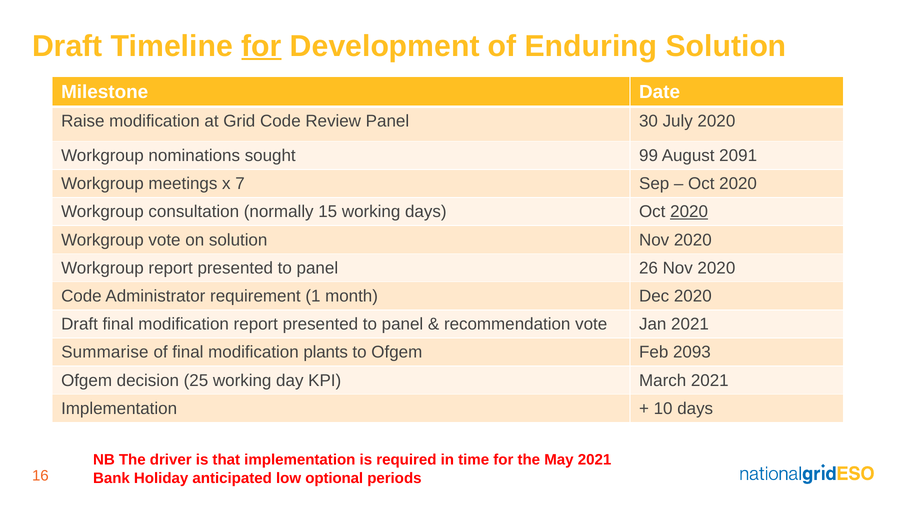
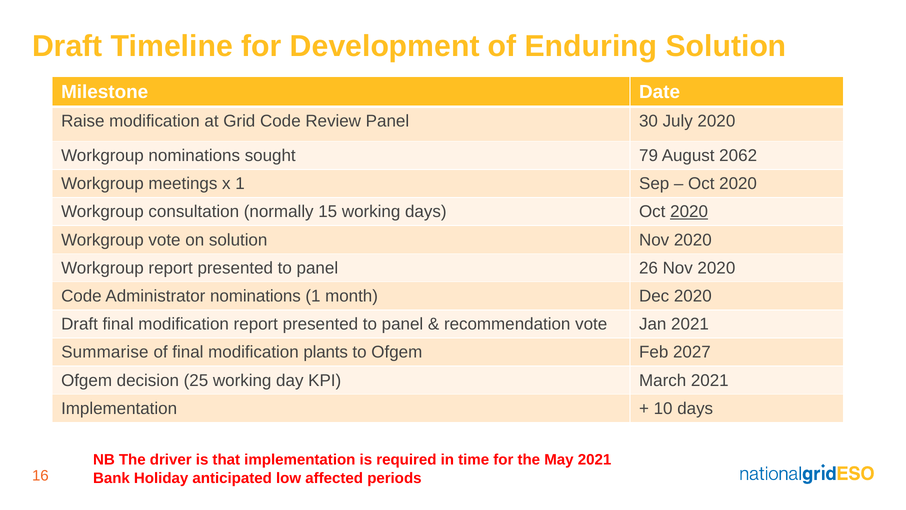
for at (261, 46) underline: present -> none
99: 99 -> 79
2091: 2091 -> 2062
x 7: 7 -> 1
Administrator requirement: requirement -> nominations
2093: 2093 -> 2027
optional: optional -> affected
